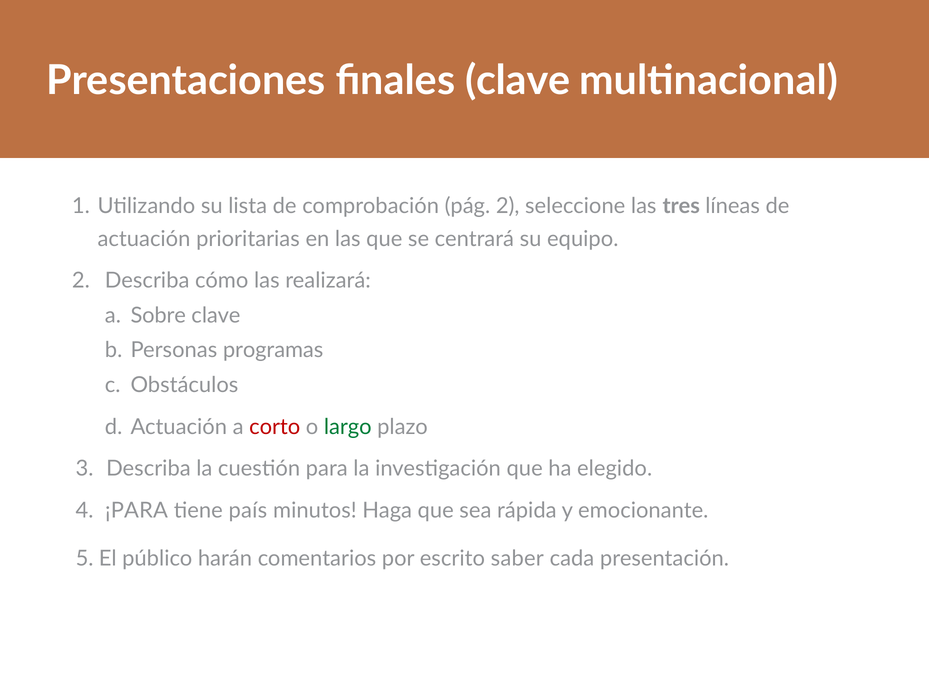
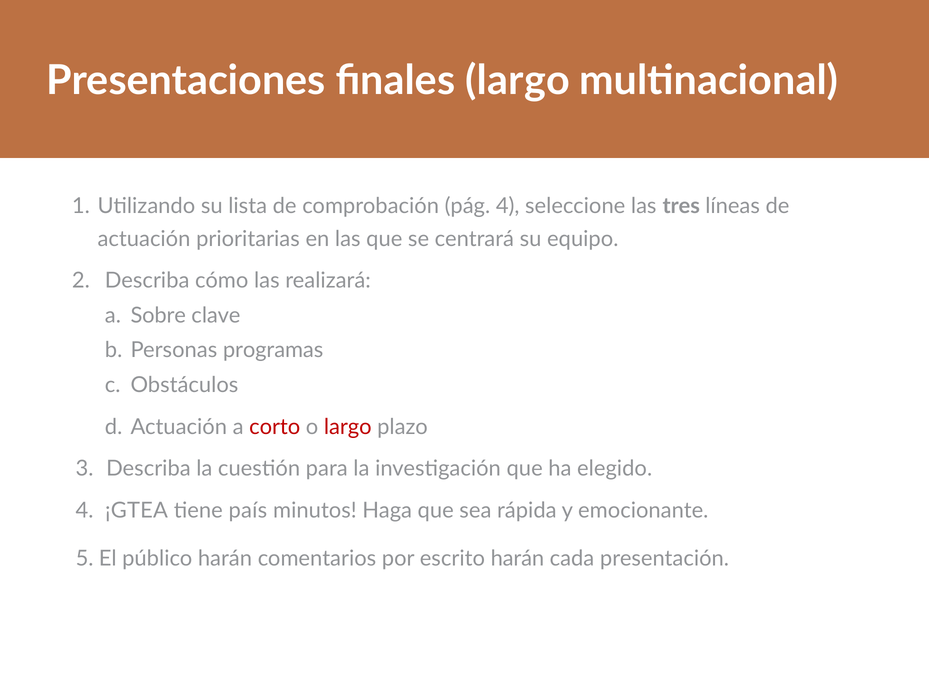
finales clave: clave -> largo
pág 2: 2 -> 4
largo at (348, 427) colour: green -> red
¡PARA: ¡PARA -> ¡GTEA
escrito saber: saber -> harán
